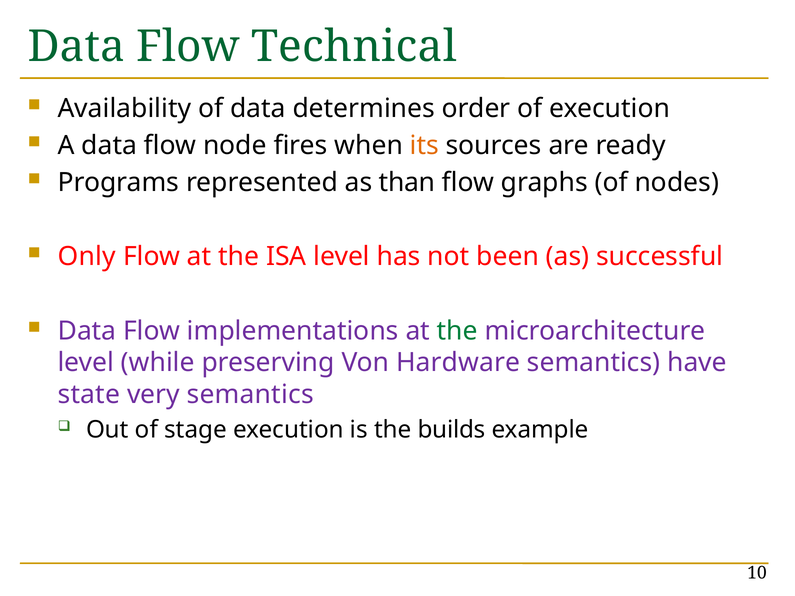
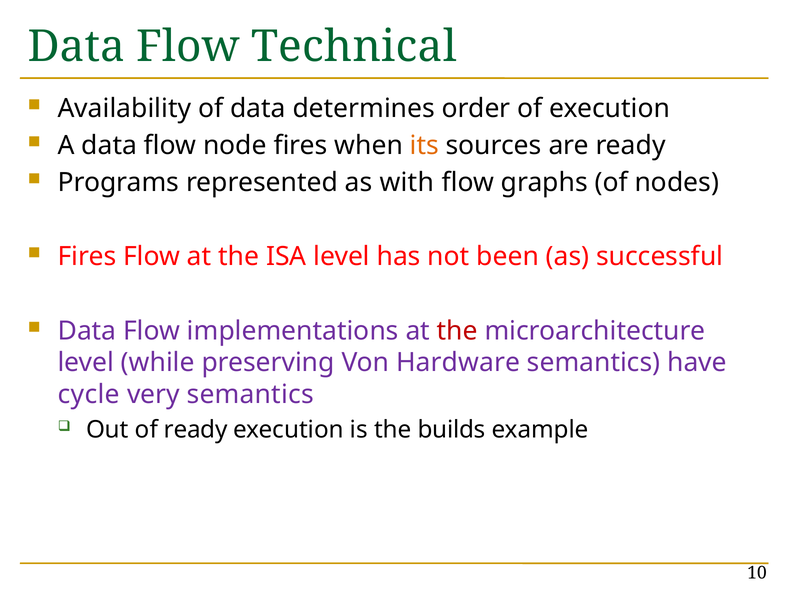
than: than -> with
Only at (87, 257): Only -> Fires
the at (457, 331) colour: green -> red
state: state -> cycle
of stage: stage -> ready
